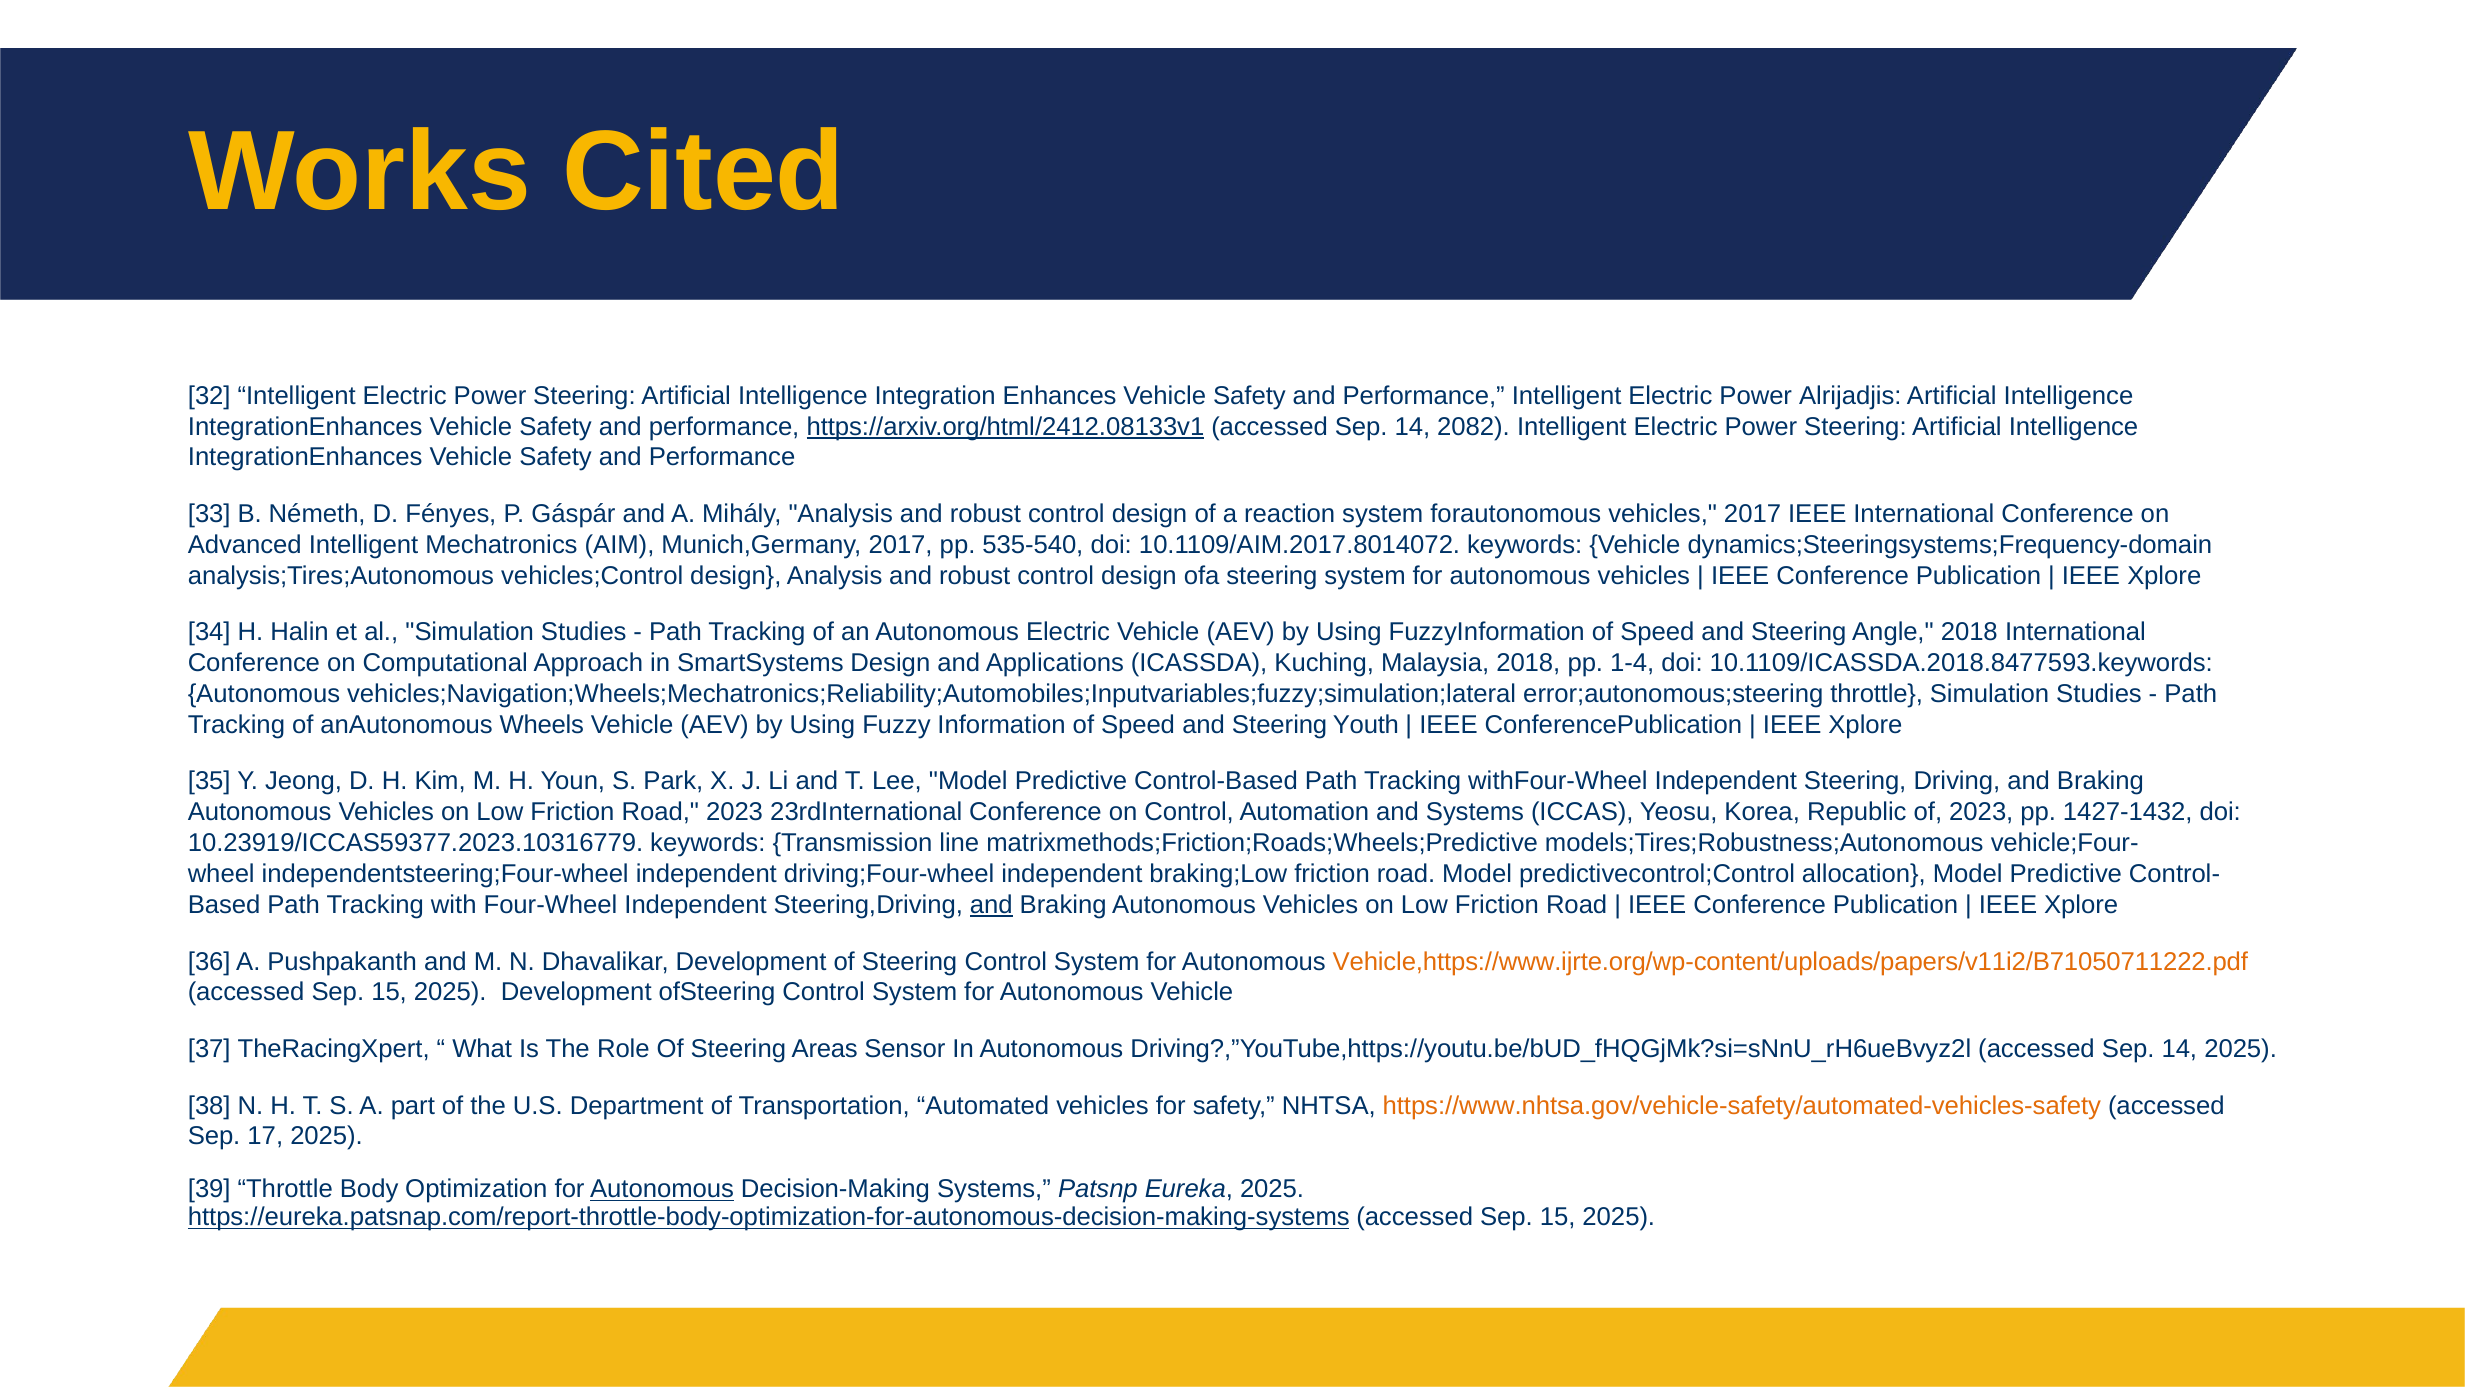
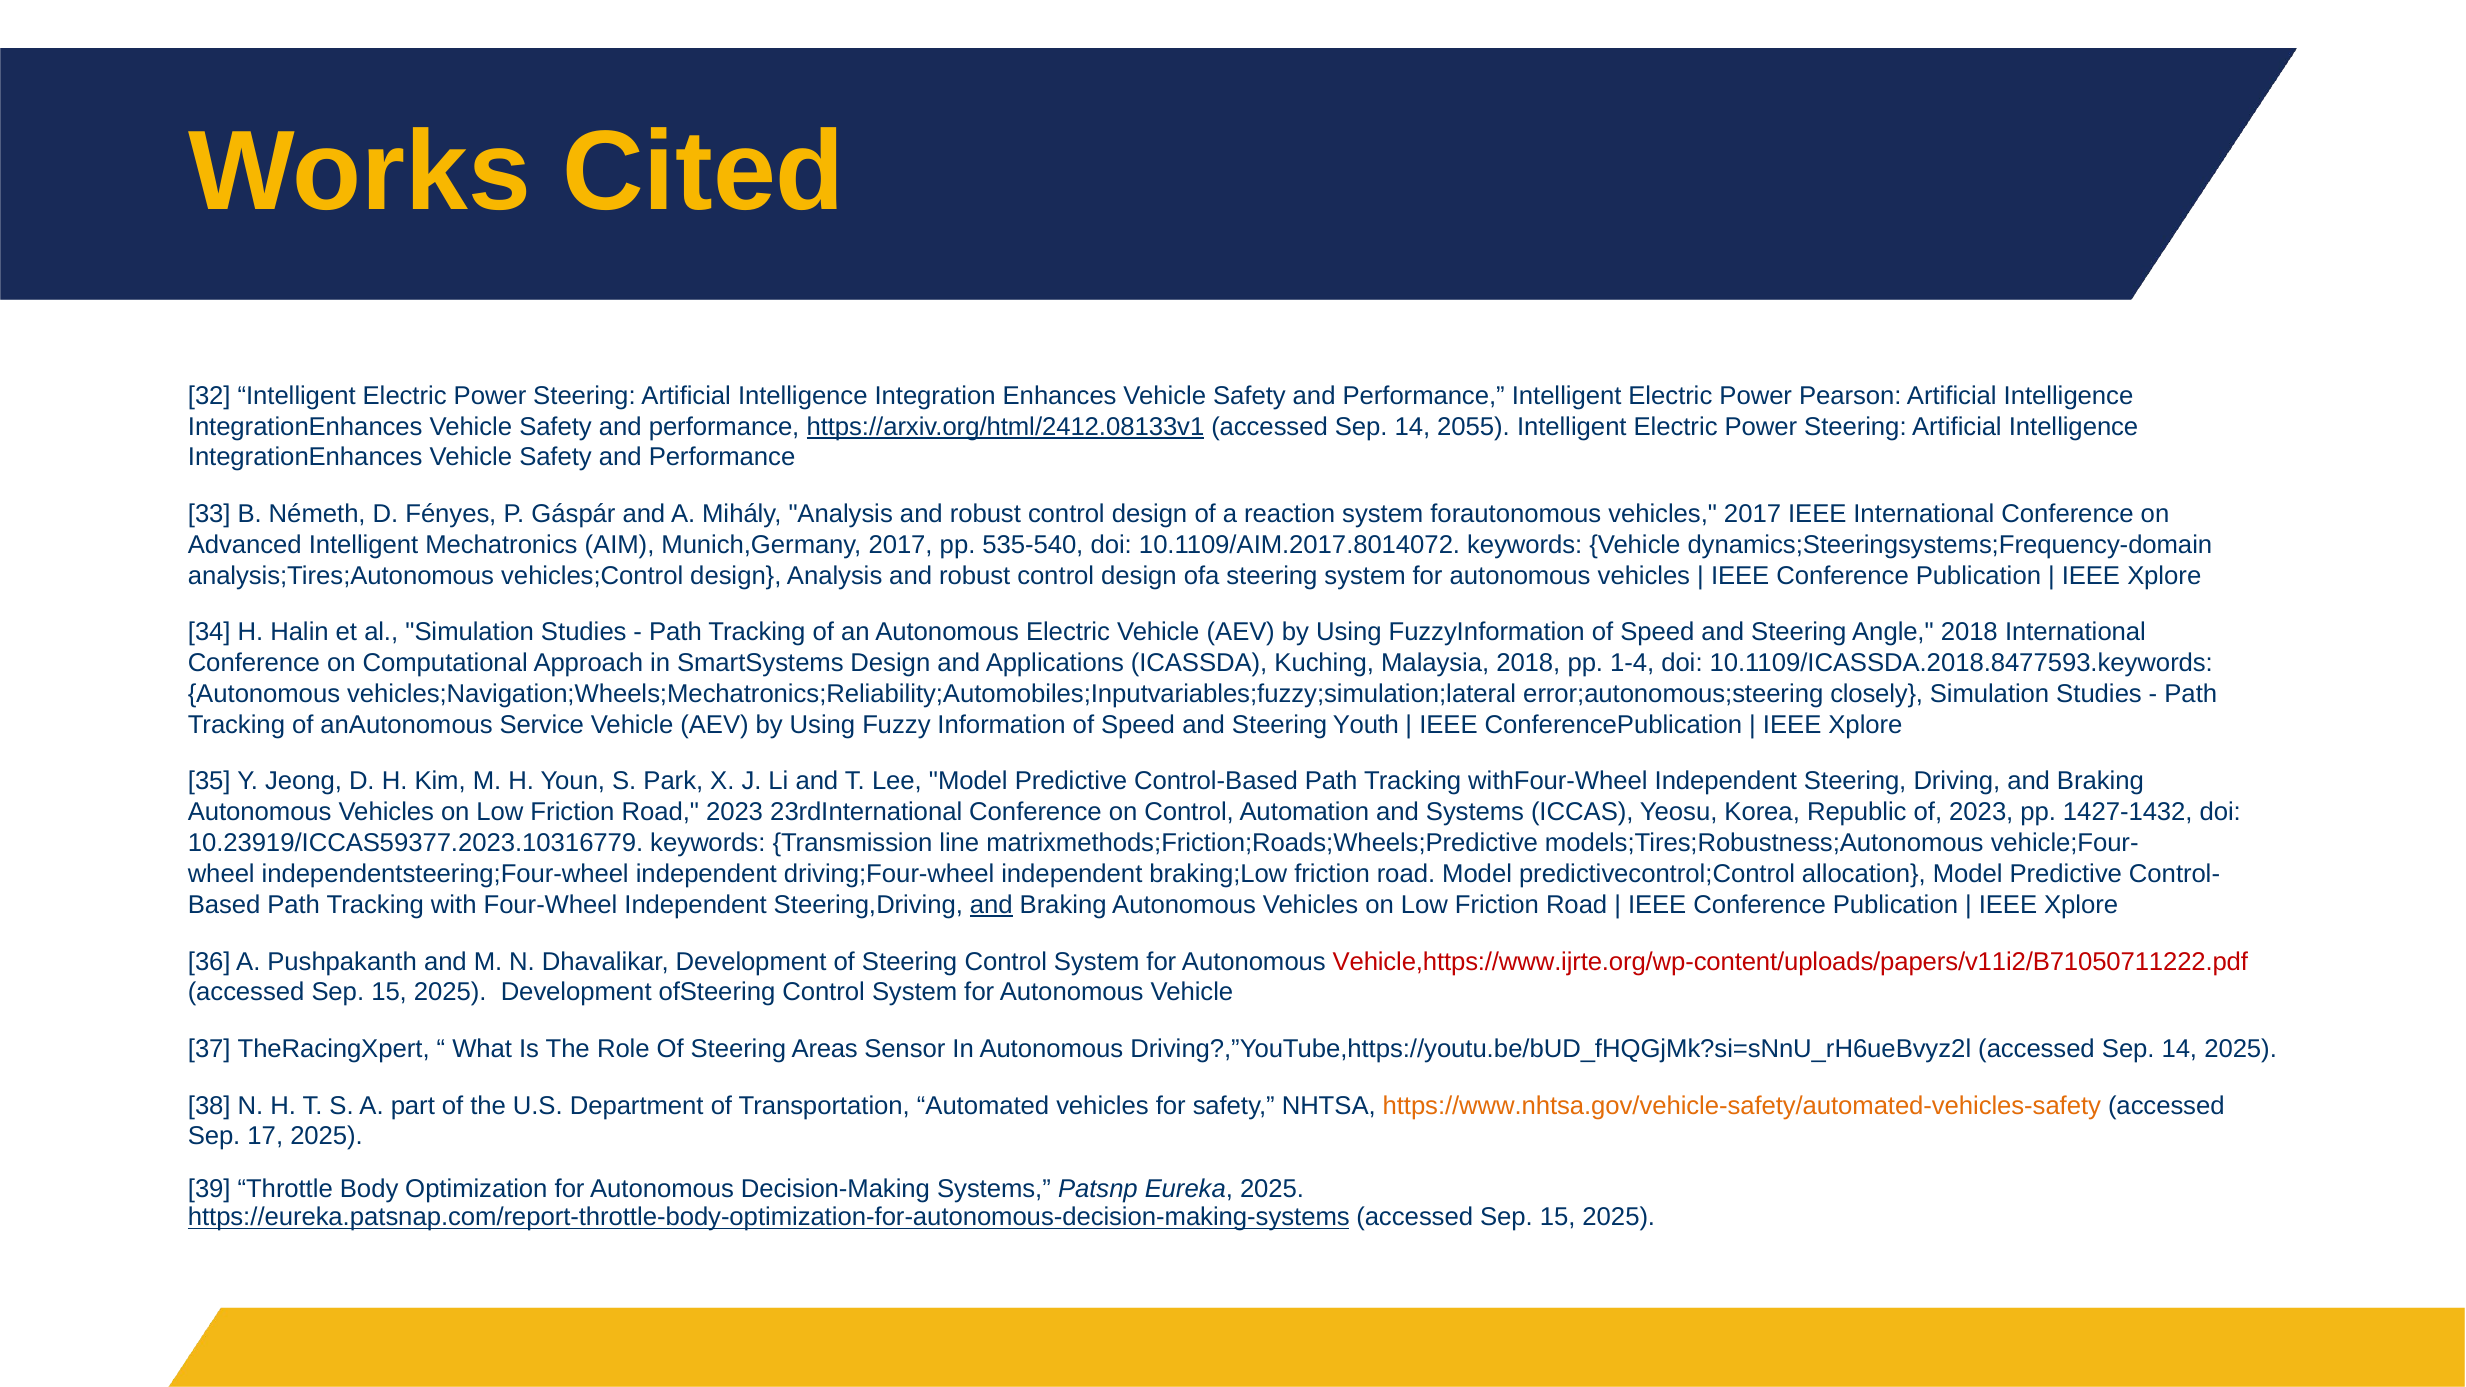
Alrijadjis: Alrijadjis -> Pearson
2082: 2082 -> 2055
error;autonomous;steering throttle: throttle -> closely
Wheels: Wheels -> Service
Vehicle,https://www.ijrte.org/wp-content/uploads/papers/v11i2/B71050711222.pdf colour: orange -> red
Autonomous at (662, 1190) underline: present -> none
